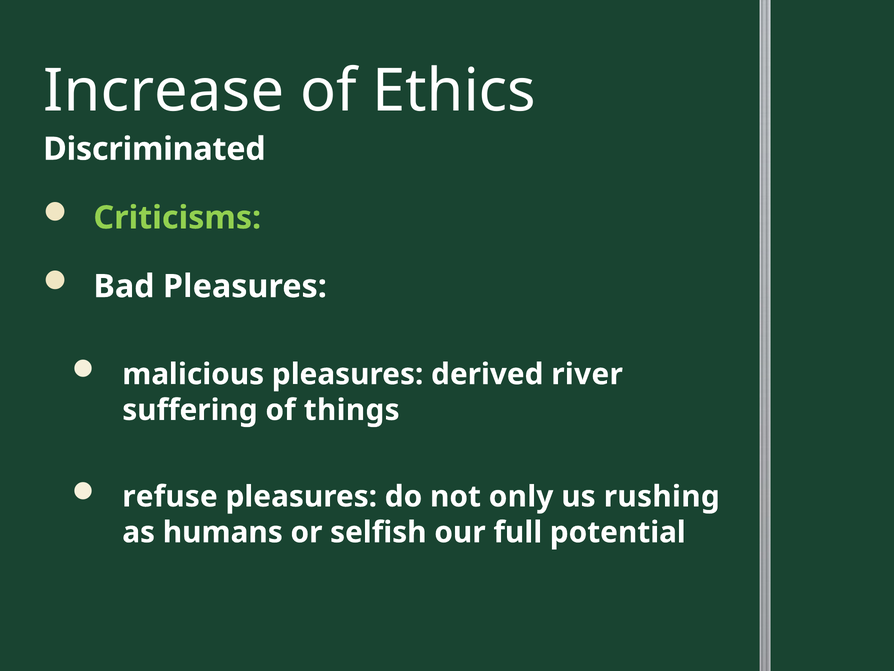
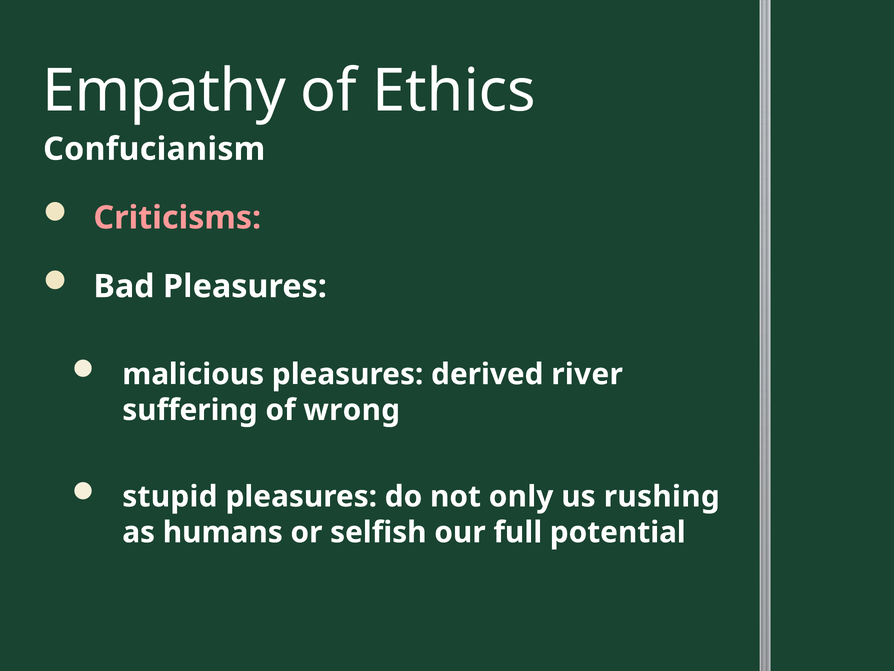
Increase: Increase -> Empathy
Discriminated: Discriminated -> Confucianism
Criticisms colour: light green -> pink
things: things -> wrong
refuse: refuse -> stupid
